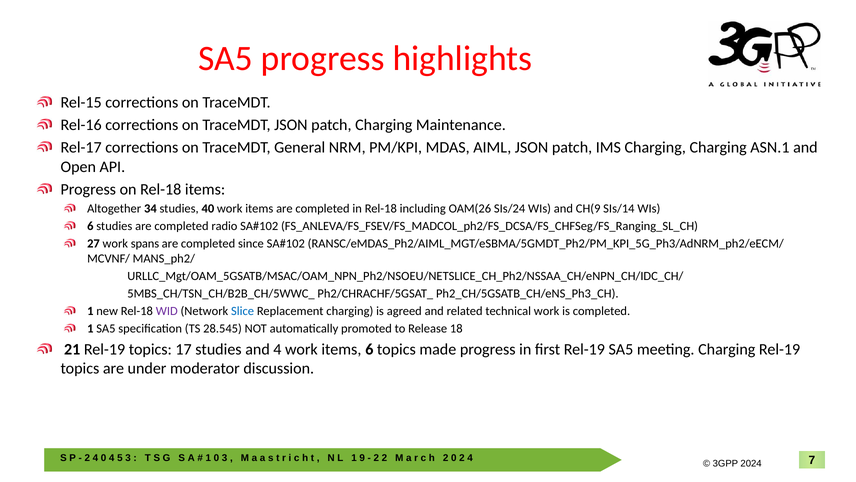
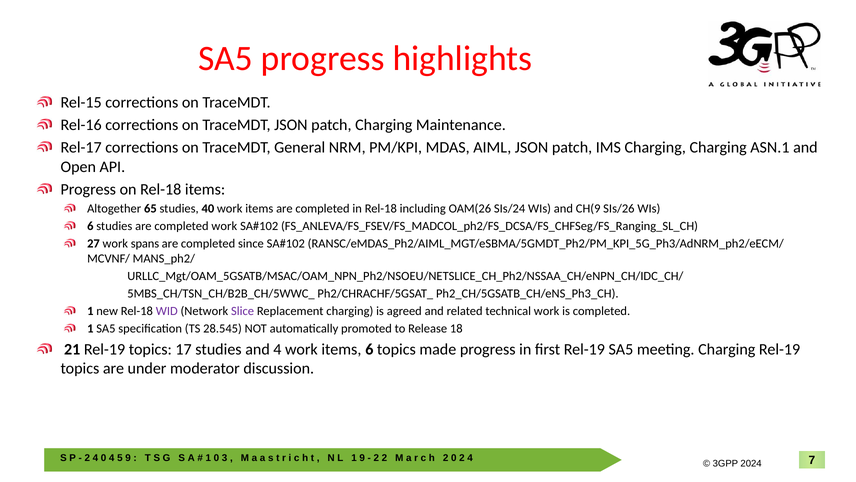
34: 34 -> 65
SIs/14: SIs/14 -> SIs/26
completed radio: radio -> work
Slice colour: blue -> purple
3 at (128, 457): 3 -> 9
